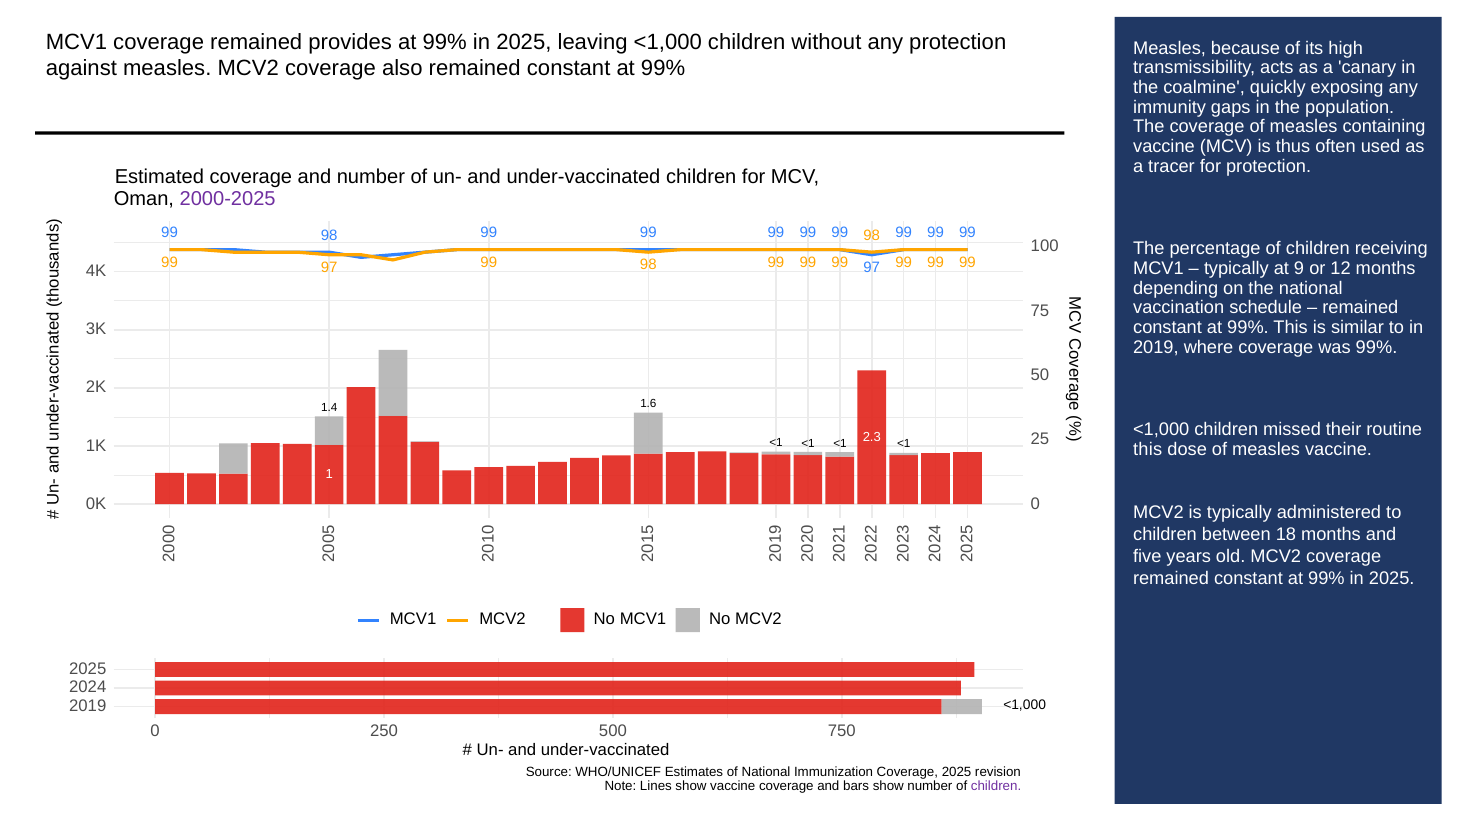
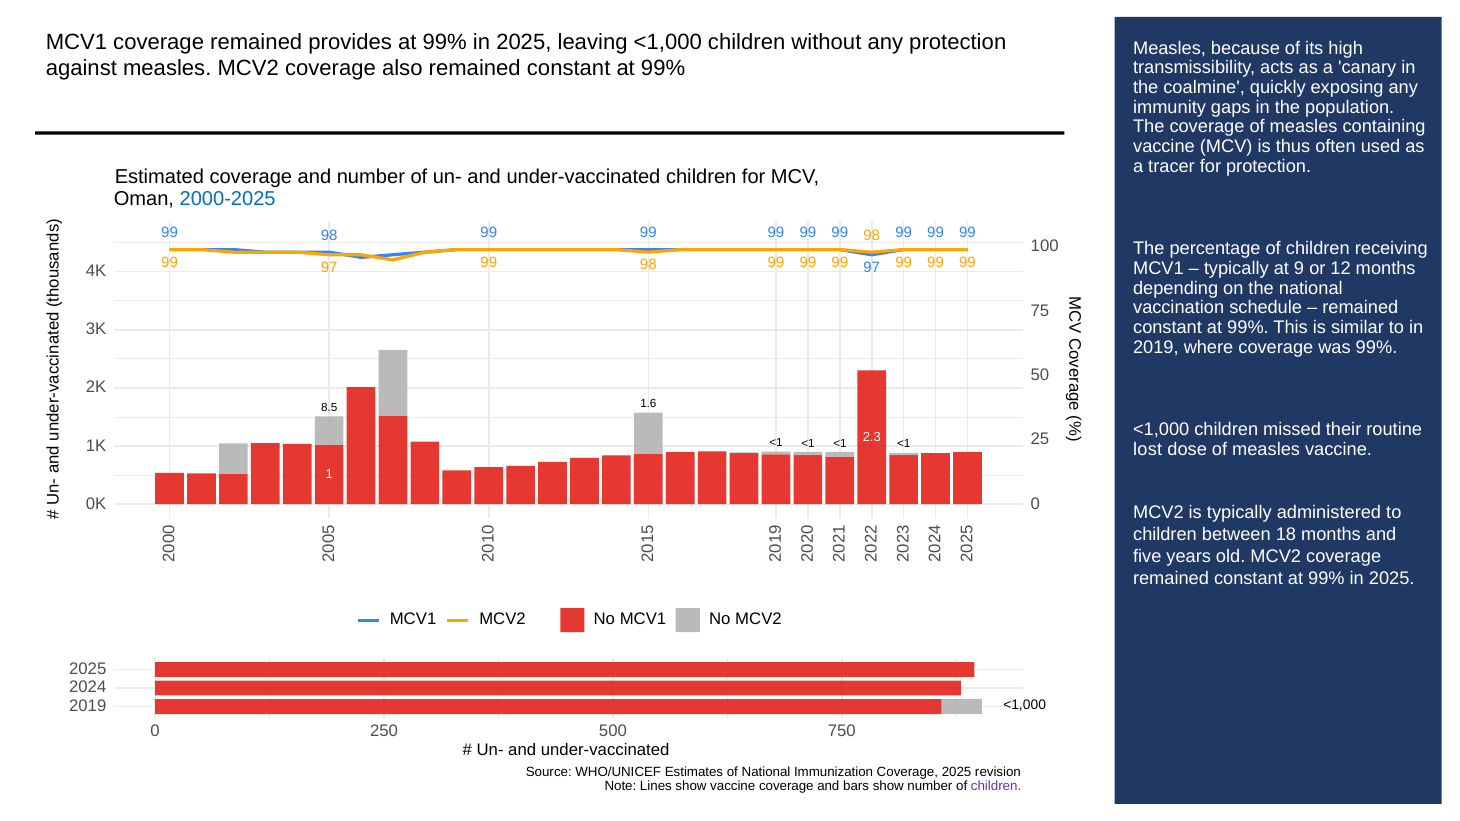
2000-2025 colour: purple -> blue
1.4: 1.4 -> 8.5
this at (1148, 449): this -> lost
